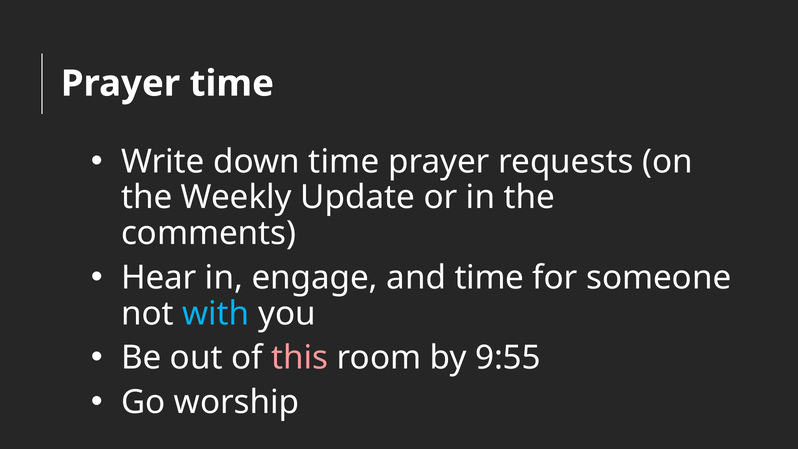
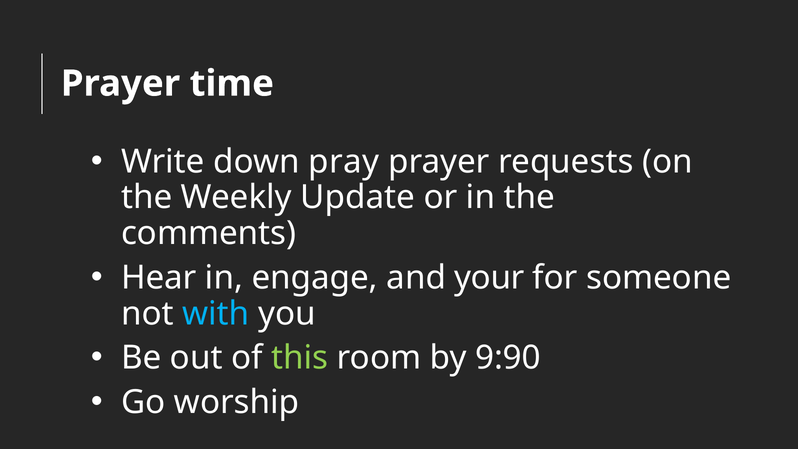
down time: time -> pray
and time: time -> your
this colour: pink -> light green
9:55: 9:55 -> 9:90
